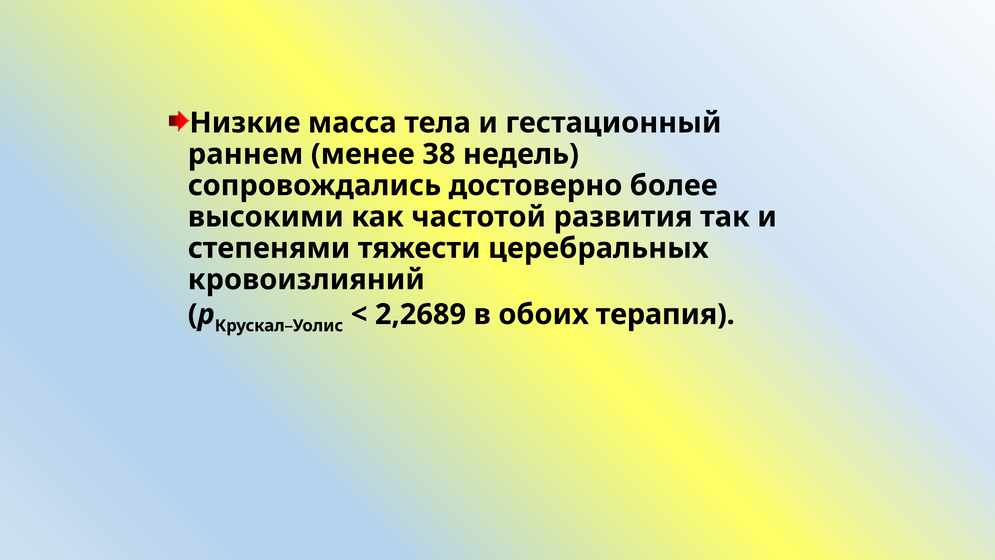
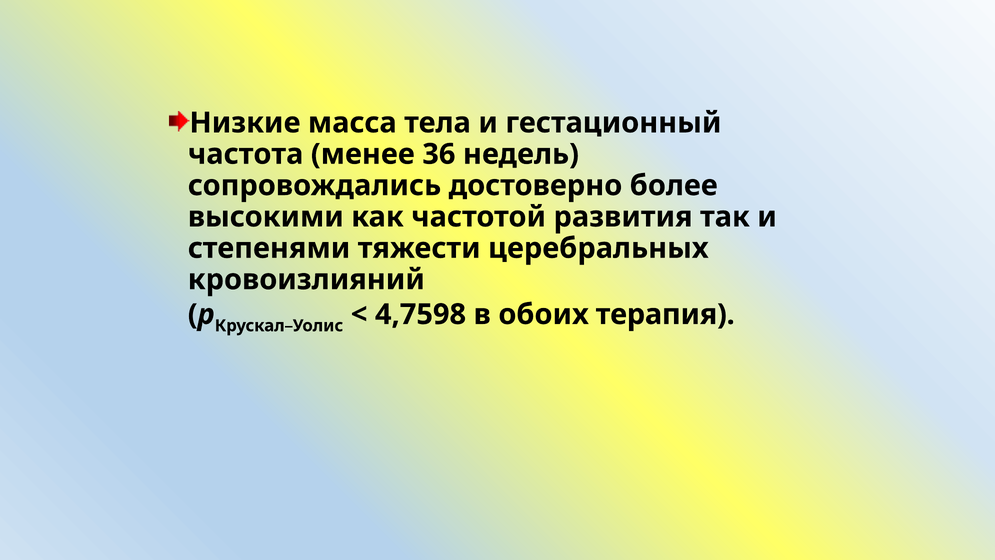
раннем: раннем -> частота
38: 38 -> 36
2,2689: 2,2689 -> 4,7598
